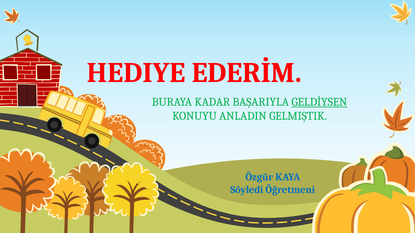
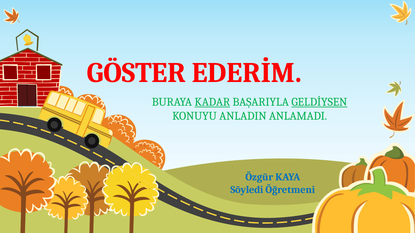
HEDIYE: HEDIYE -> GÖSTER
KADAR underline: none -> present
GELMIŞTIK: GELMIŞTIK -> ANLAMADI
